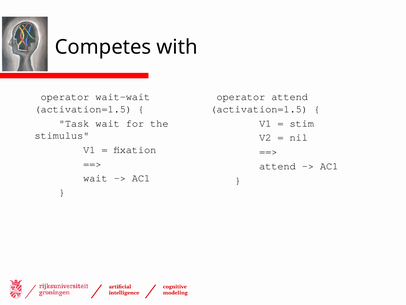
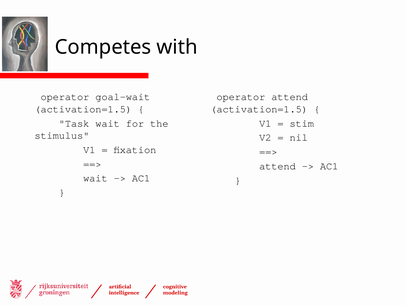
wait-wait: wait-wait -> goal-wait
